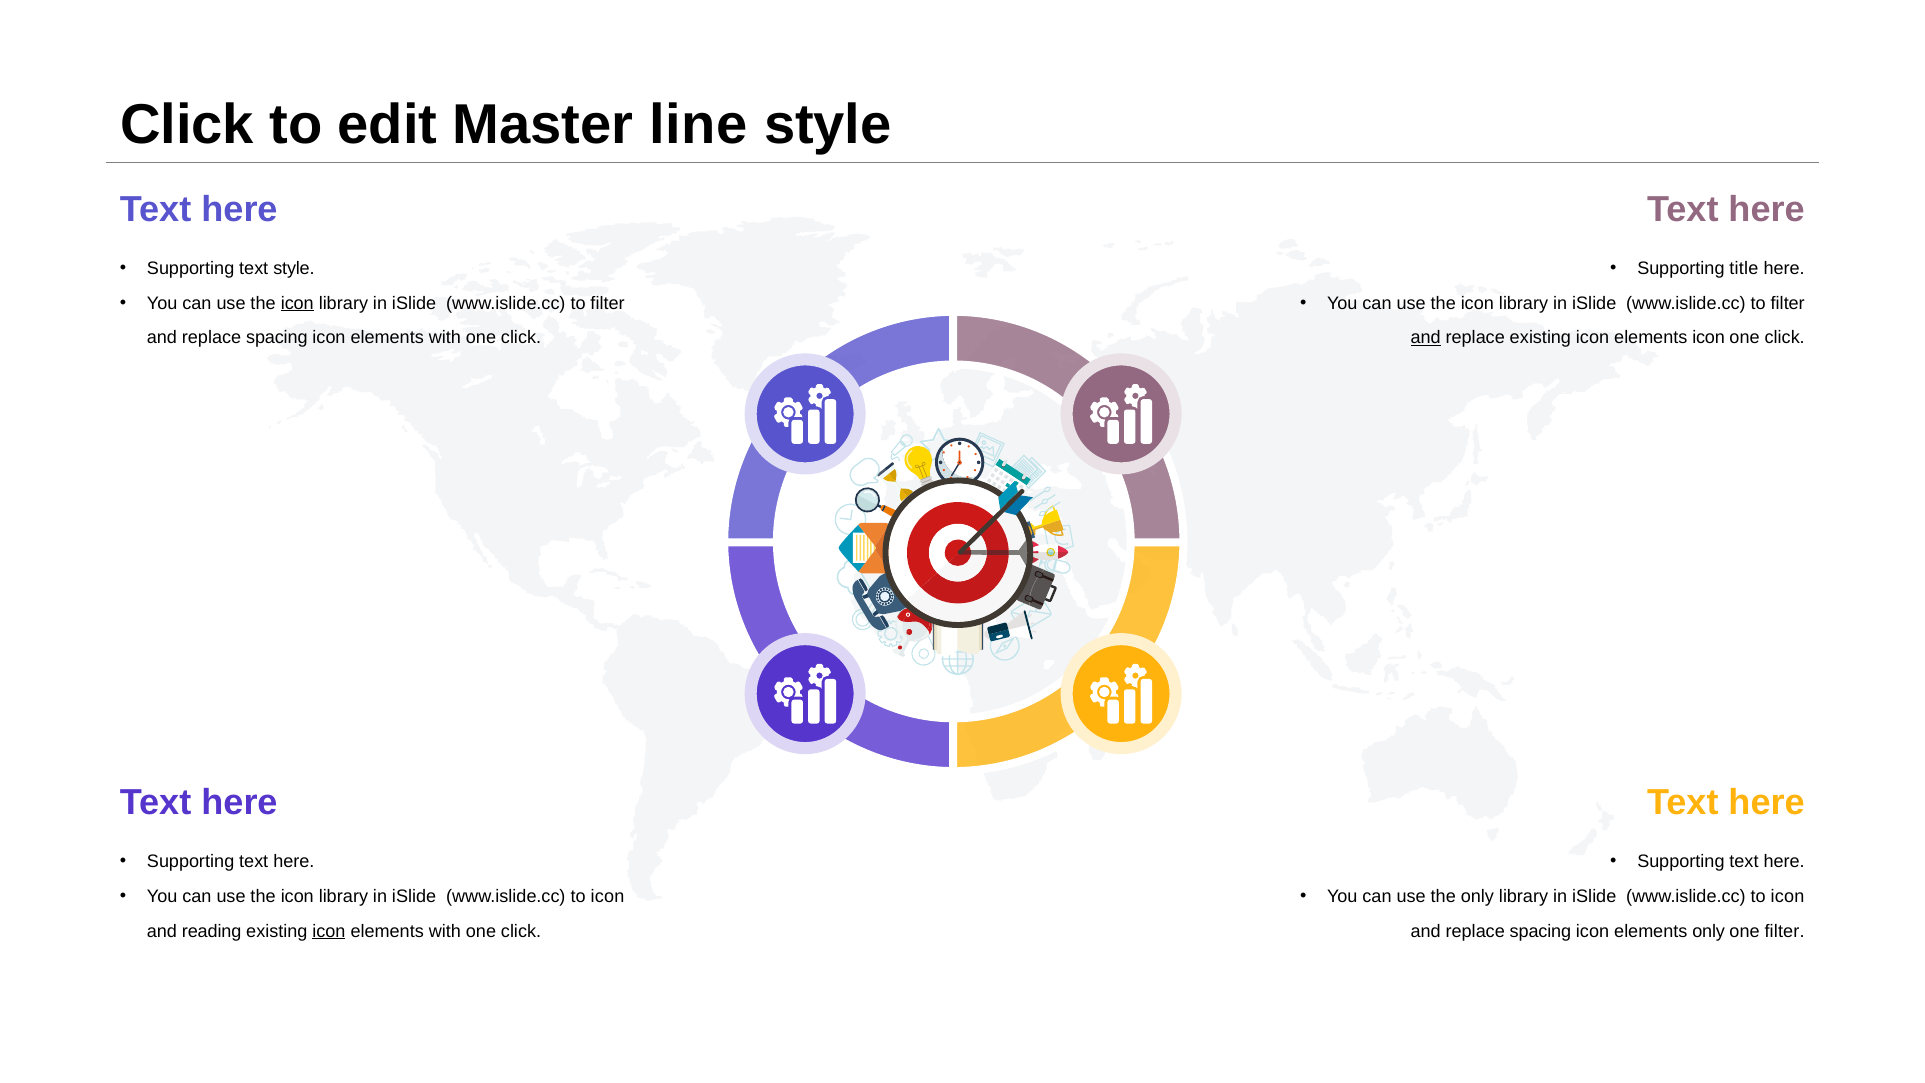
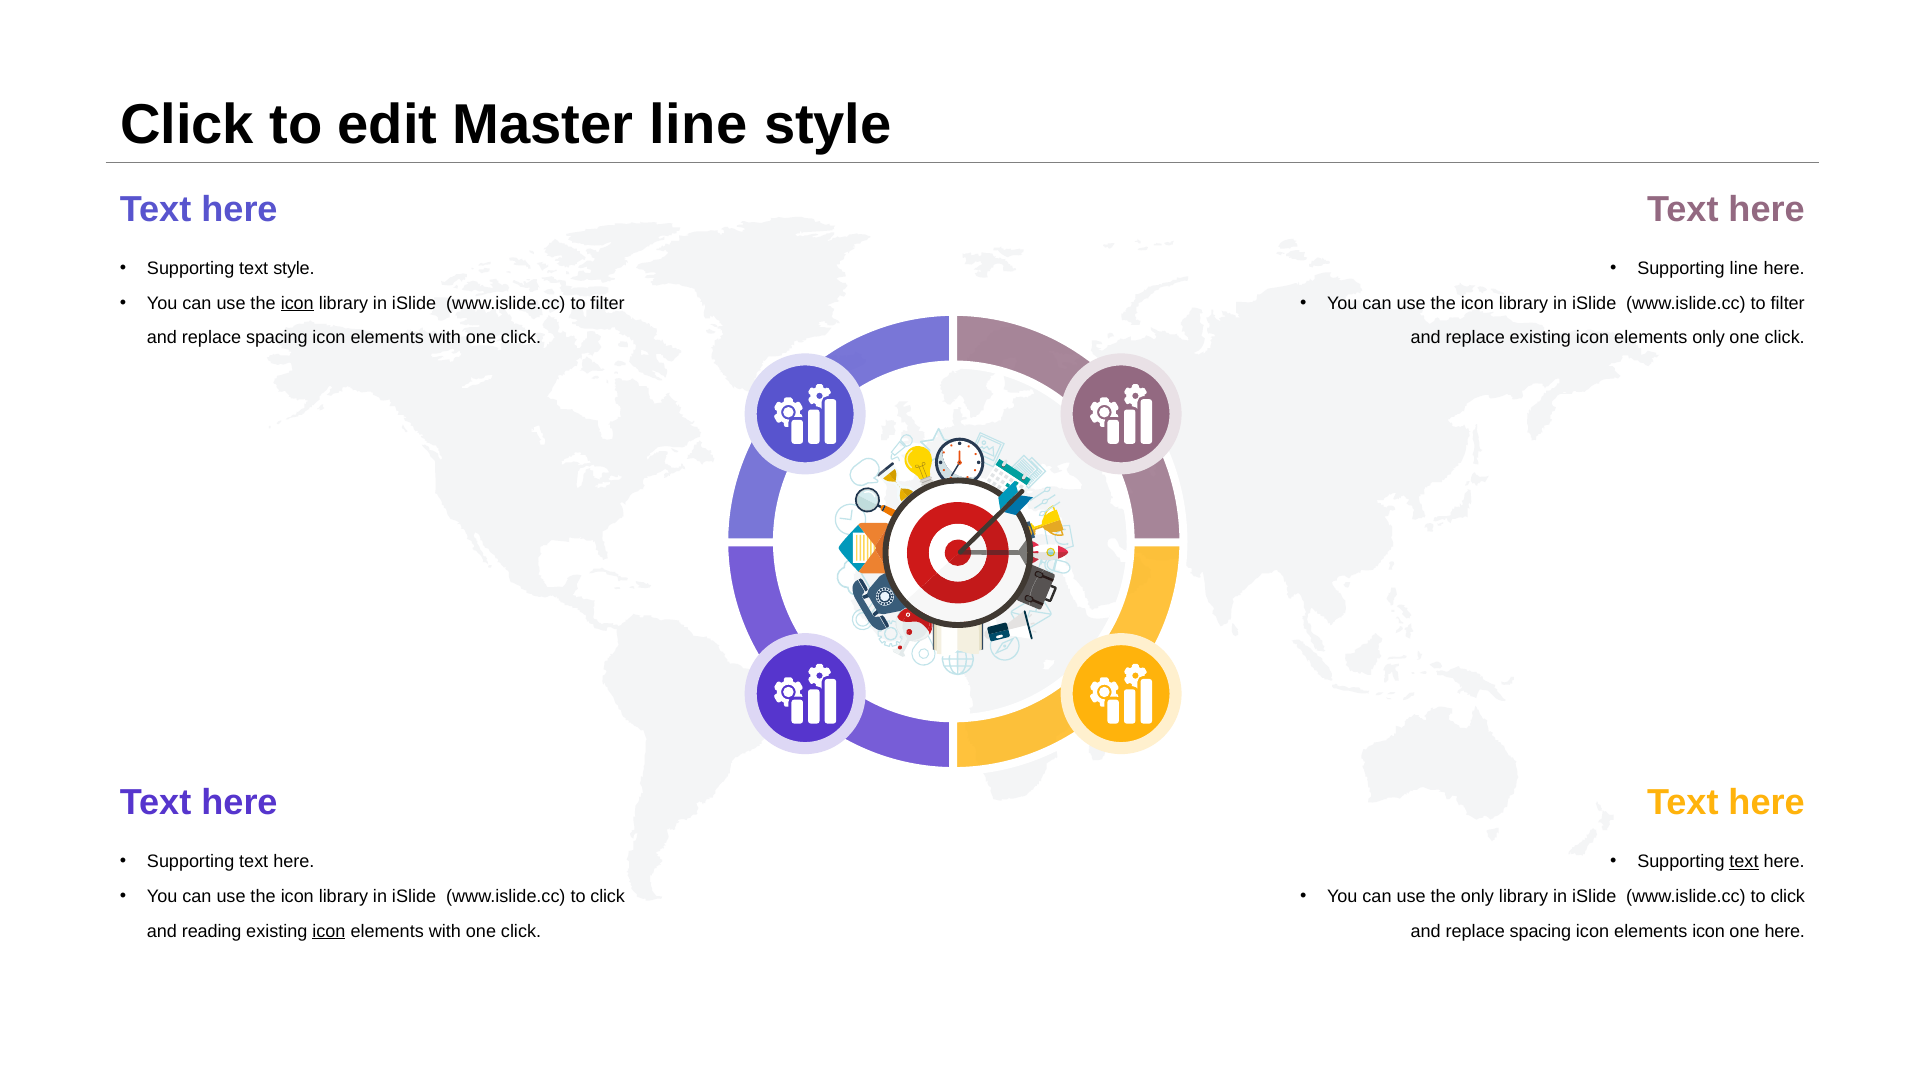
Supporting title: title -> line
and at (1426, 338) underline: present -> none
elements icon: icon -> only
text at (1744, 861) underline: none -> present
icon at (607, 896): icon -> click
icon at (1788, 896): icon -> click
elements only: only -> icon
one filter: filter -> here
